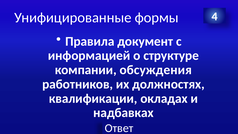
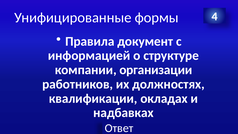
обсуждения: обсуждения -> организации
